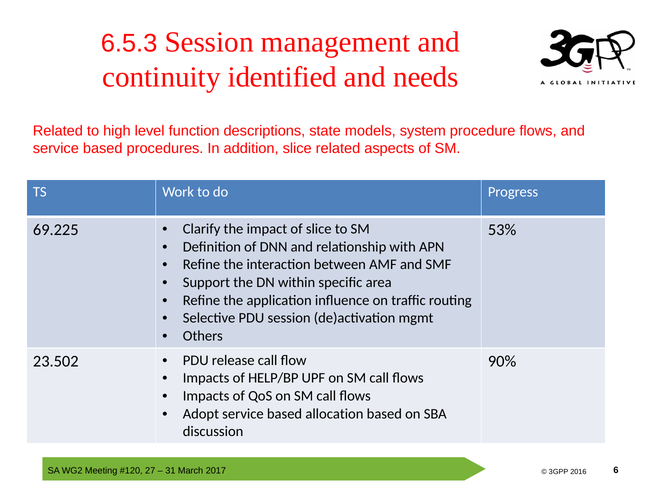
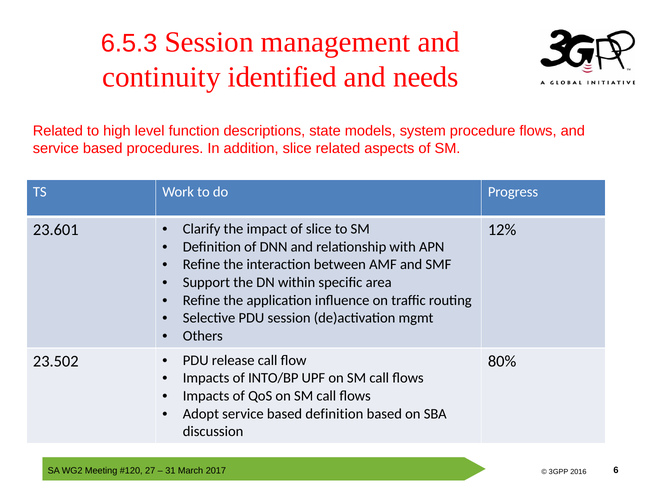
69.225: 69.225 -> 23.601
53%: 53% -> 12%
90%: 90% -> 80%
HELP/BP: HELP/BP -> INTO/BP
based allocation: allocation -> definition
